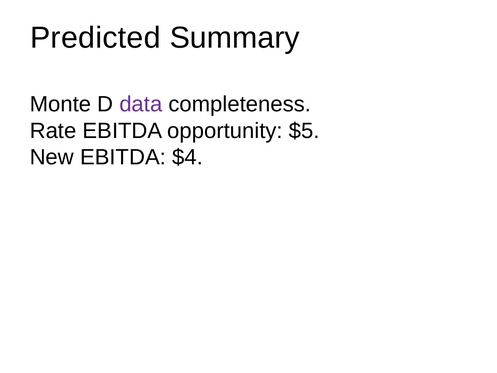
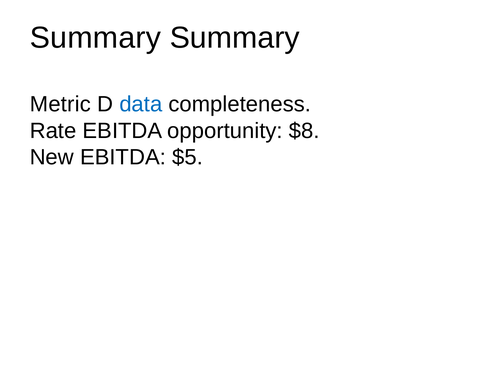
Predicted at (95, 38): Predicted -> Summary
Monte: Monte -> Metric
data colour: purple -> blue
$5: $5 -> $8
$4: $4 -> $5
